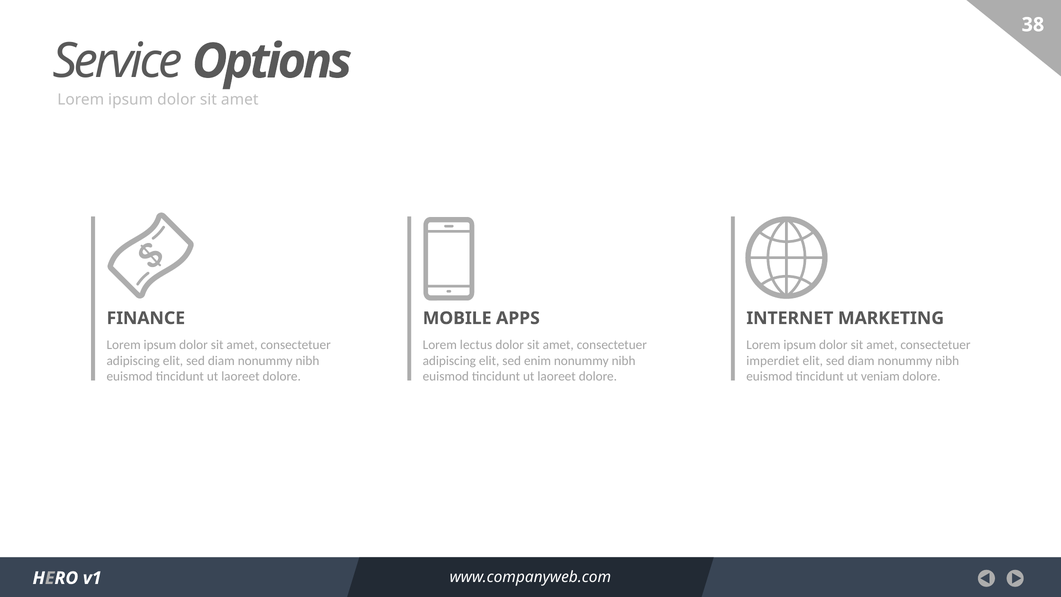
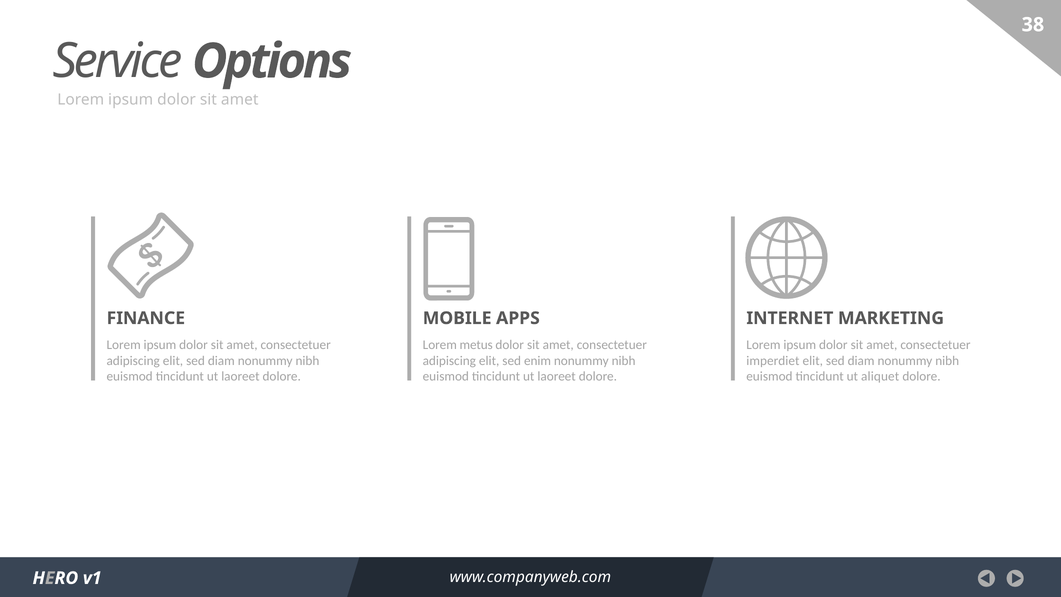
lectus: lectus -> metus
veniam: veniam -> aliquet
